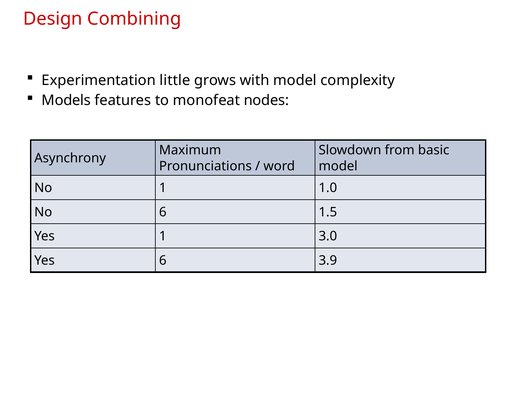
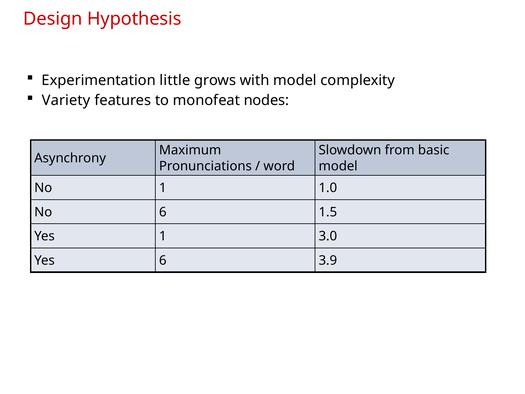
Combining: Combining -> Hypothesis
Models: Models -> Variety
